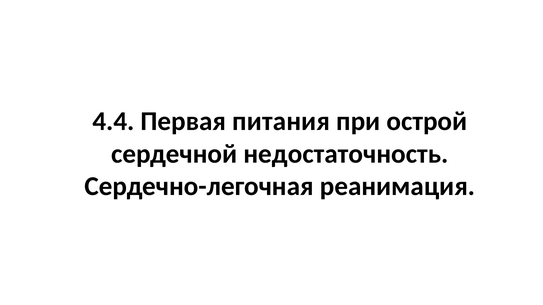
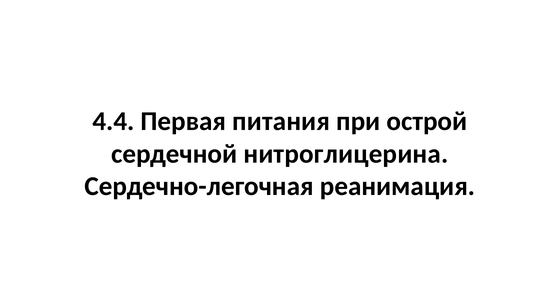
недостаточность: недостаточность -> нитроглицерина
